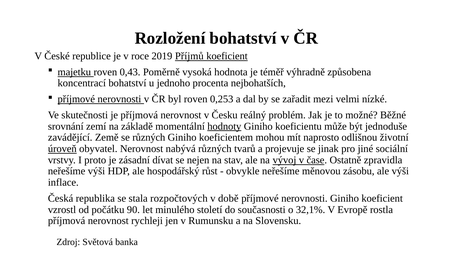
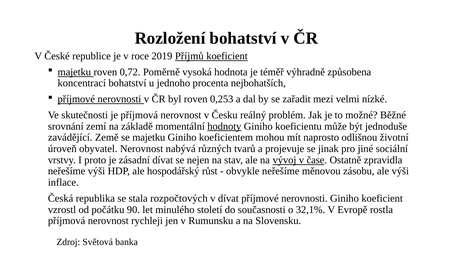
0,43: 0,43 -> 0,72
se různých: různých -> majetku
úroveň underline: present -> none
v době: době -> dívat
